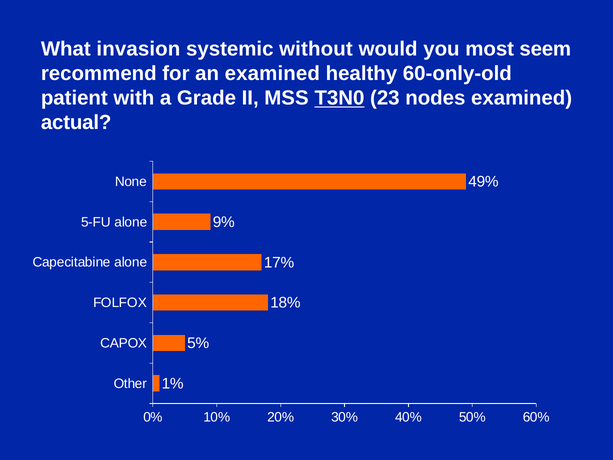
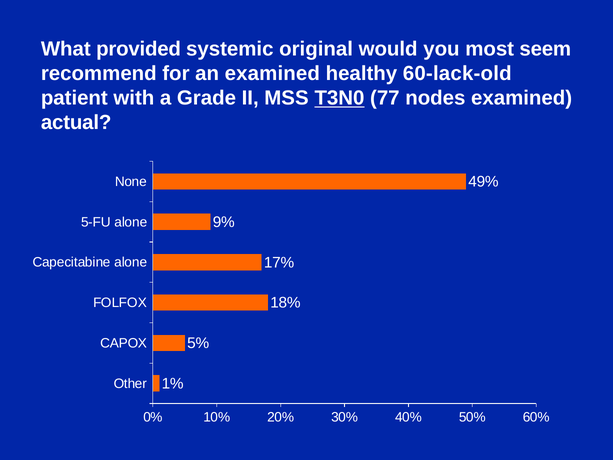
invasion: invasion -> provided
without: without -> original
60-only-old: 60-only-old -> 60-lack-old
23: 23 -> 77
